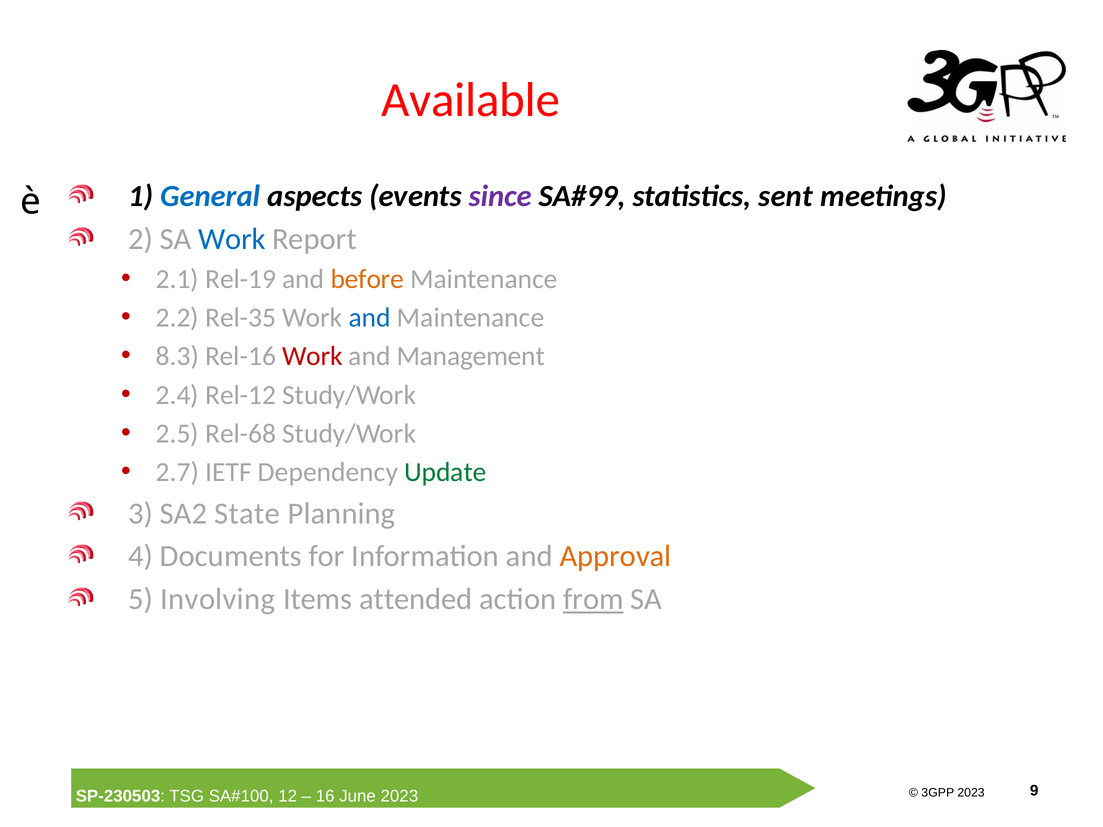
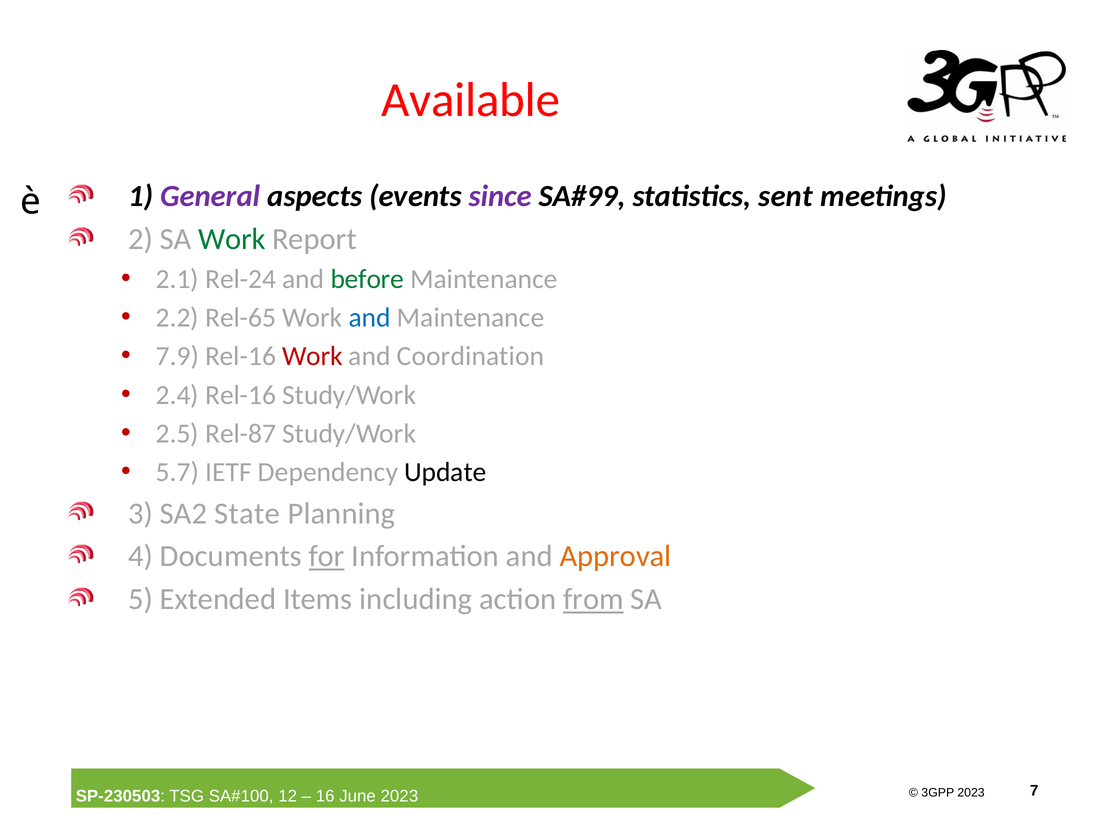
General colour: blue -> purple
Work at (232, 239) colour: blue -> green
Rel-19: Rel-19 -> Rel-24
before colour: orange -> green
Rel-35: Rel-35 -> Rel-65
8.3: 8.3 -> 7.9
Management: Management -> Coordination
2.4 Rel-12: Rel-12 -> Rel-16
Rel-68: Rel-68 -> Rel-87
2.7: 2.7 -> 5.7
Update colour: green -> black
for underline: none -> present
Involving: Involving -> Extended
attended: attended -> including
9: 9 -> 7
